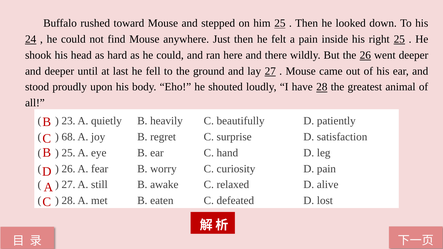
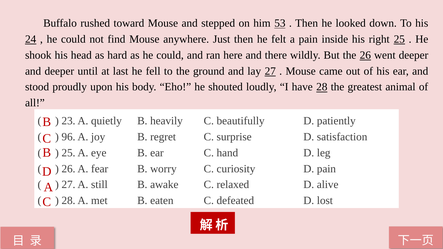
him 25: 25 -> 53
68: 68 -> 96
